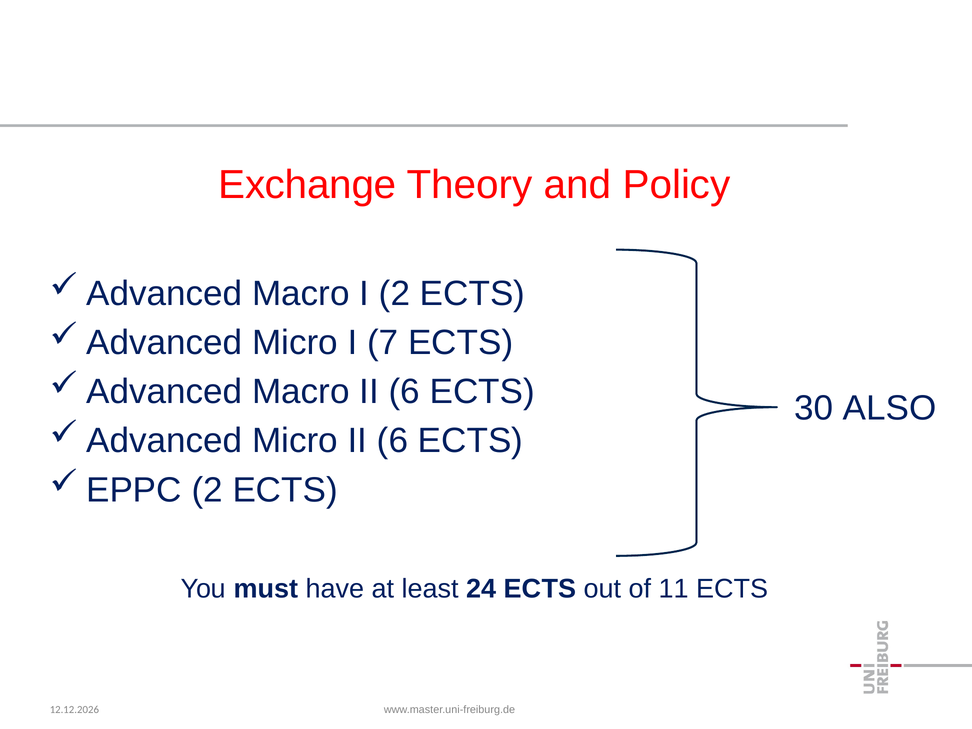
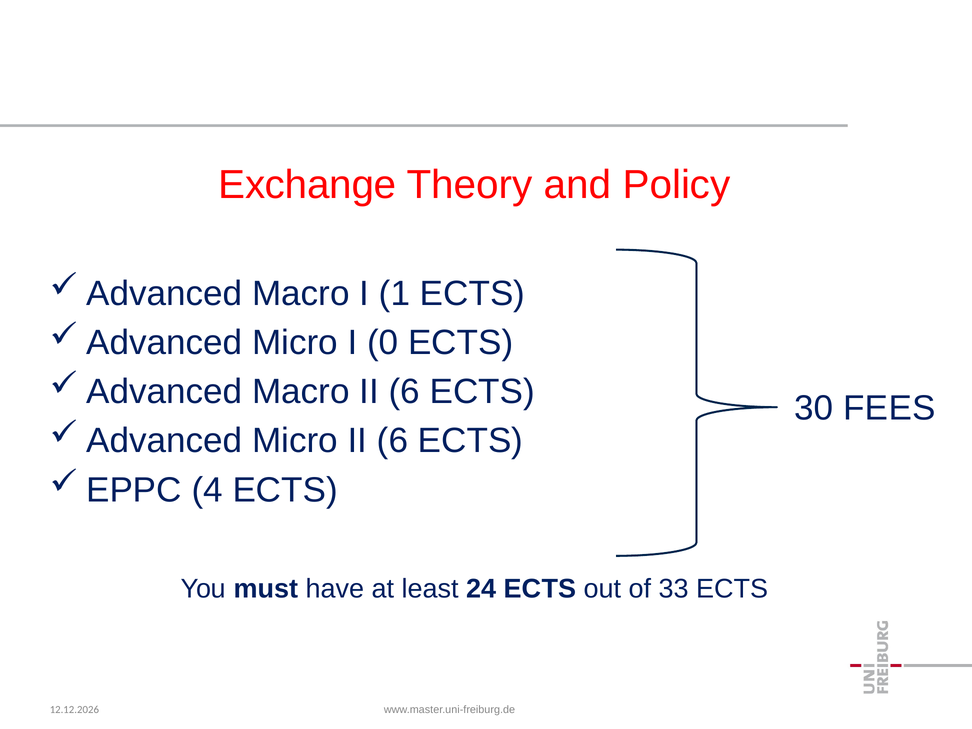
I 2: 2 -> 1
7: 7 -> 0
ALSO: ALSO -> FEES
2 at (207, 490): 2 -> 4
11: 11 -> 33
